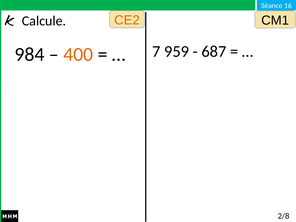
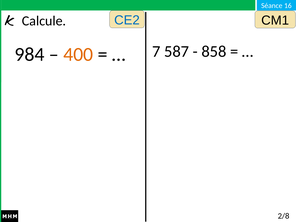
CE2 colour: orange -> blue
959: 959 -> 587
687: 687 -> 858
